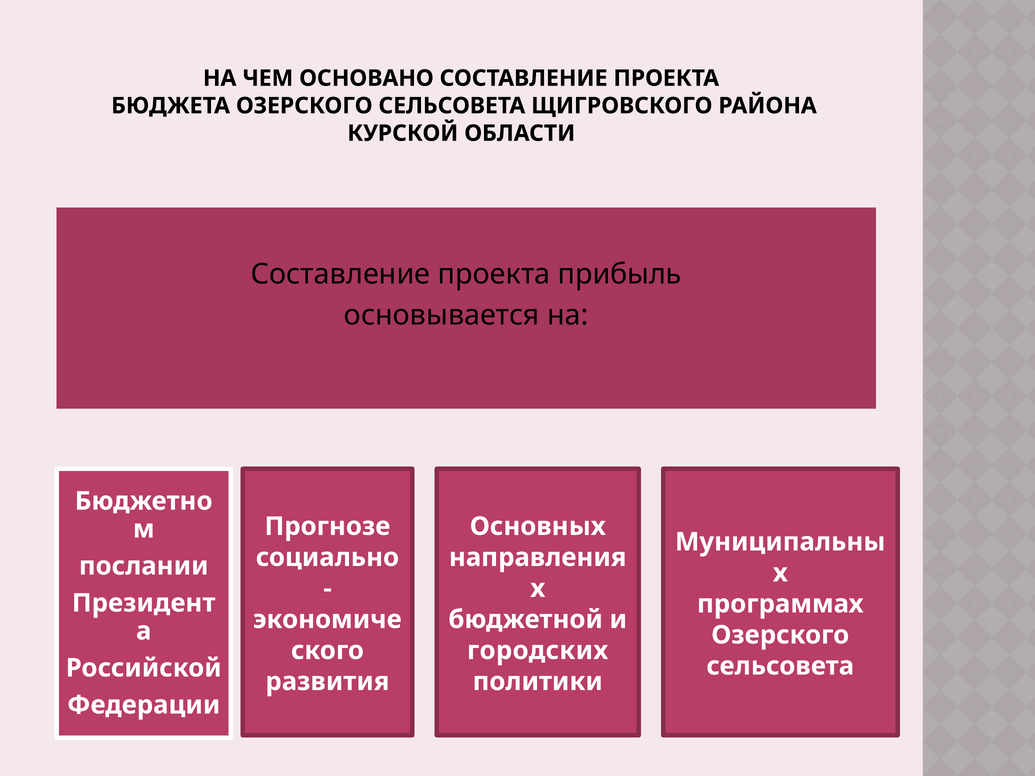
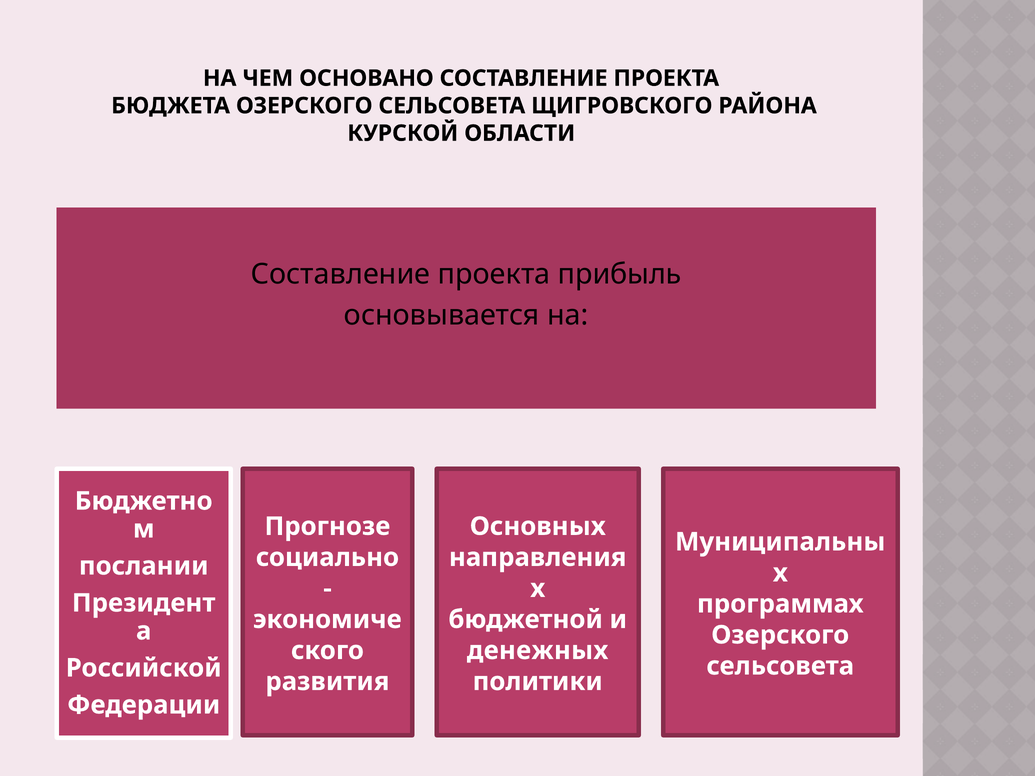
городских: городских -> денежных
